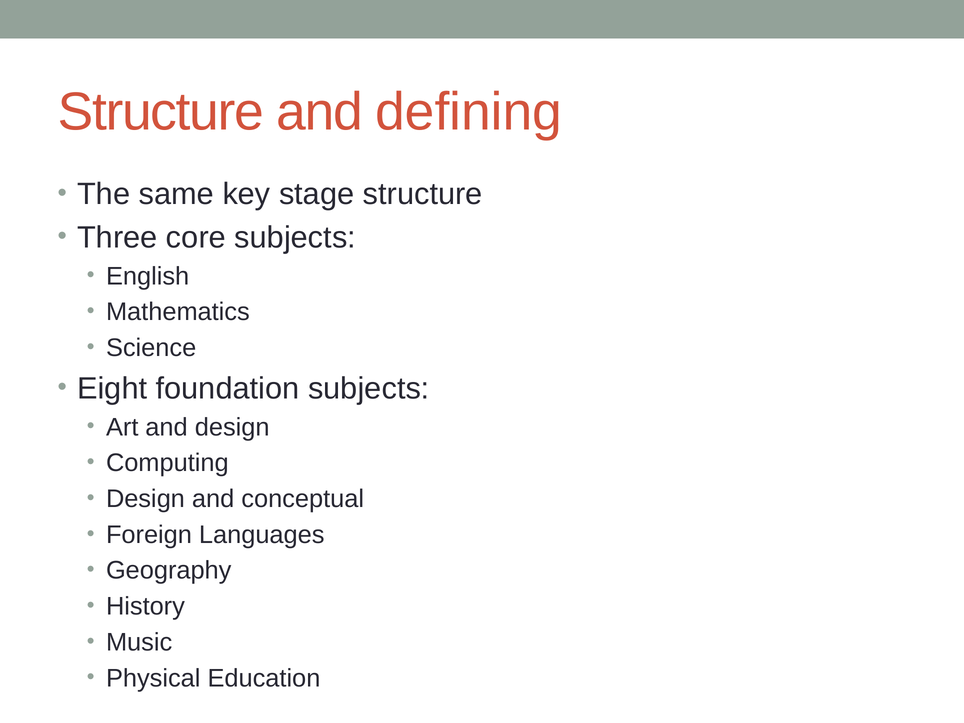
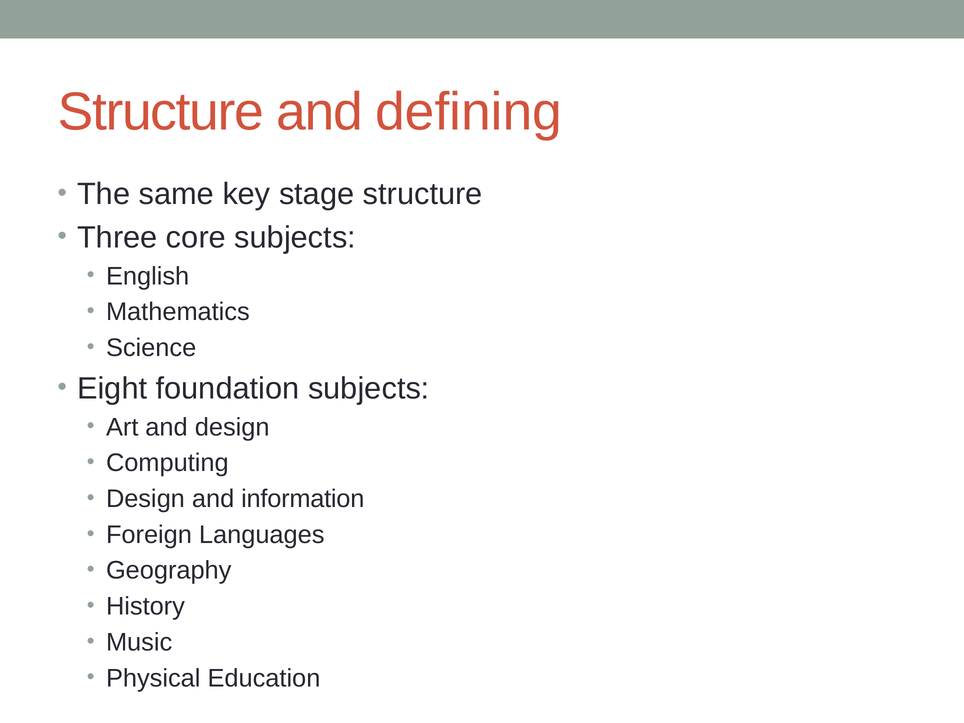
conceptual: conceptual -> information
